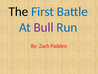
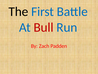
Bull colour: purple -> red
